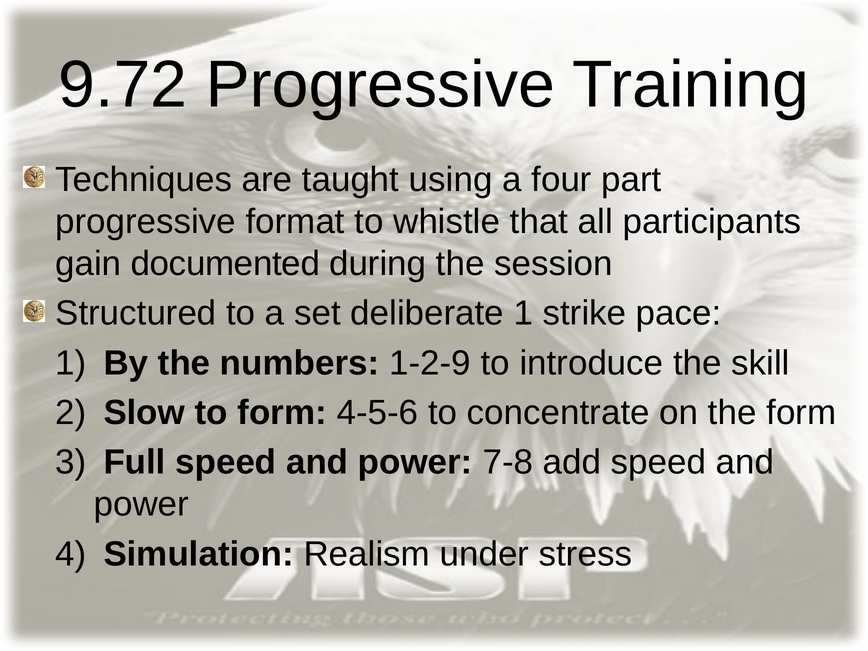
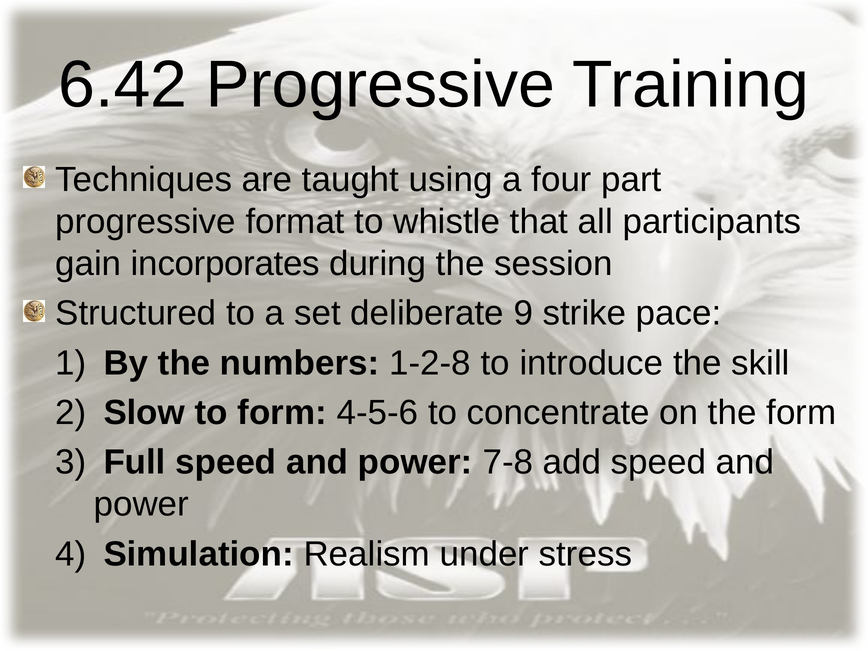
9.72: 9.72 -> 6.42
documented: documented -> incorporates
deliberate 1: 1 -> 9
1-2-9: 1-2-9 -> 1-2-8
